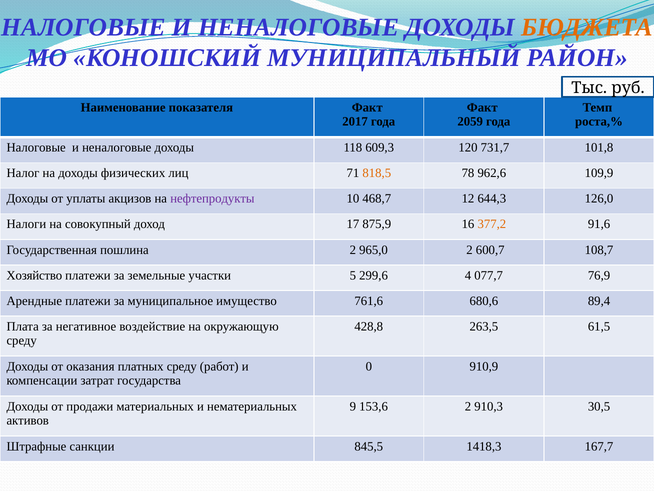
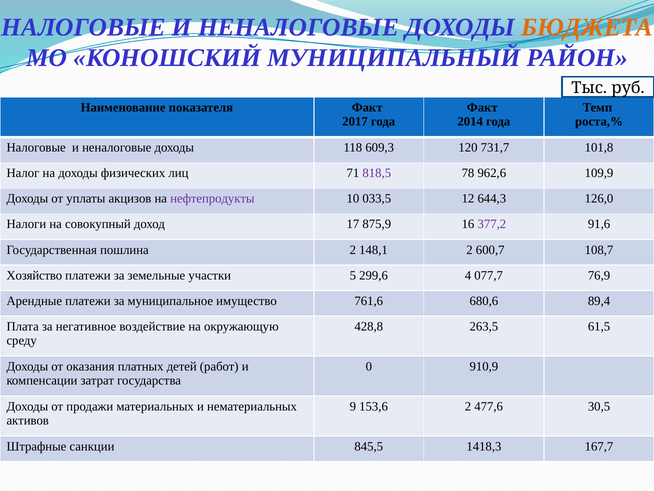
2059: 2059 -> 2014
818,5 colour: orange -> purple
468,7: 468,7 -> 033,5
377,2 colour: orange -> purple
965,0: 965,0 -> 148,1
платных среду: среду -> детей
910,3: 910,3 -> 477,6
